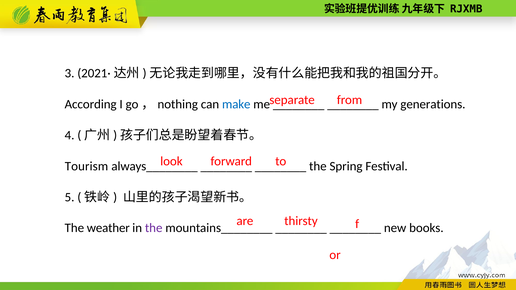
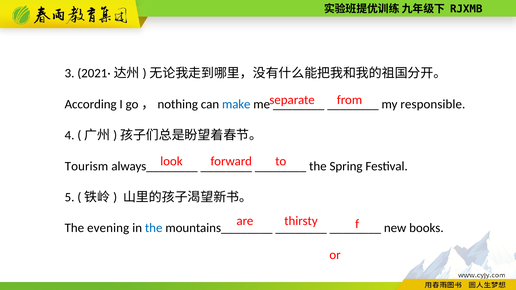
generations: generations -> responsible
weather: weather -> evening
the at (154, 228) colour: purple -> blue
